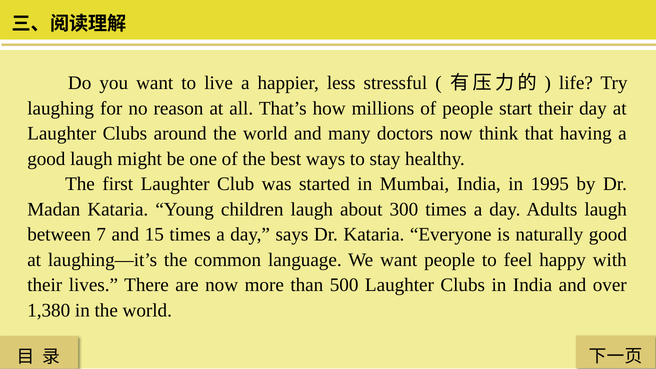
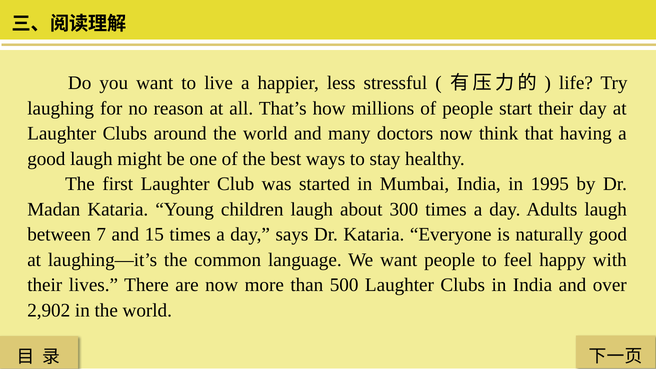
1,380: 1,380 -> 2,902
